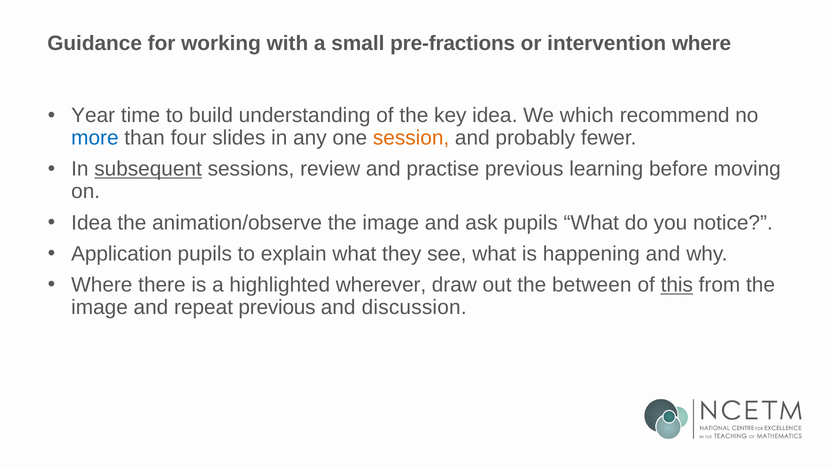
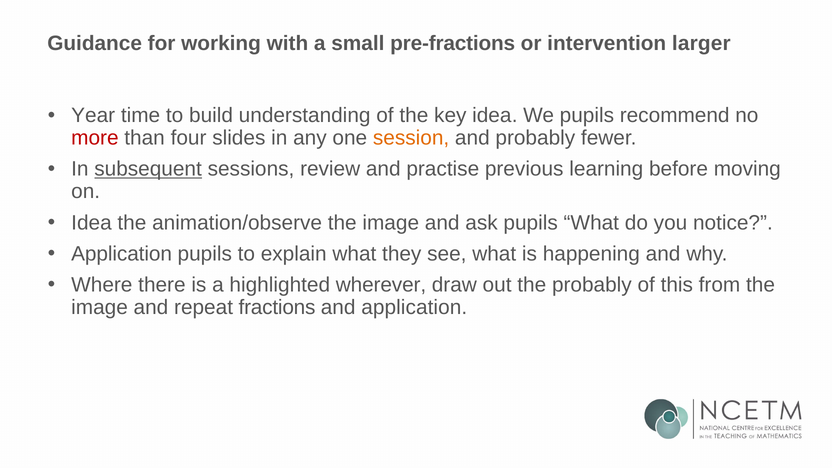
intervention where: where -> larger
We which: which -> pupils
more colour: blue -> red
the between: between -> probably
this underline: present -> none
repeat previous: previous -> fractions
and discussion: discussion -> application
